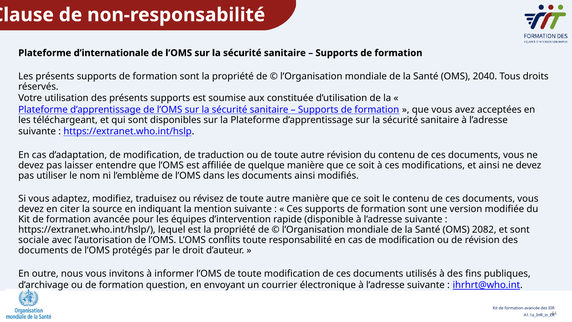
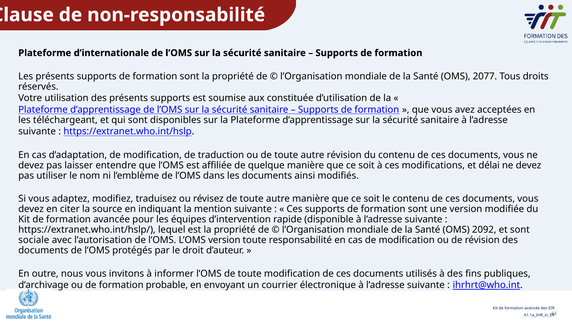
2040: 2040 -> 2077
et ainsi: ainsi -> délai
2082: 2082 -> 2092
L’OMS conflits: conflits -> version
question: question -> probable
